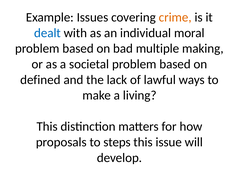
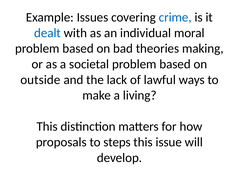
crime colour: orange -> blue
multiple: multiple -> theories
defined: defined -> outside
